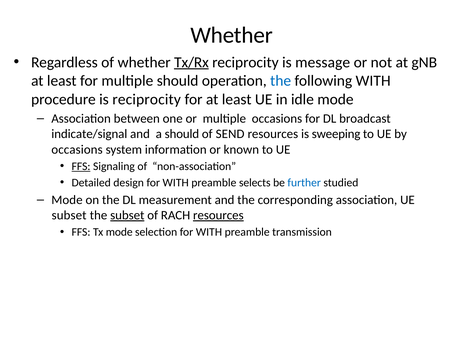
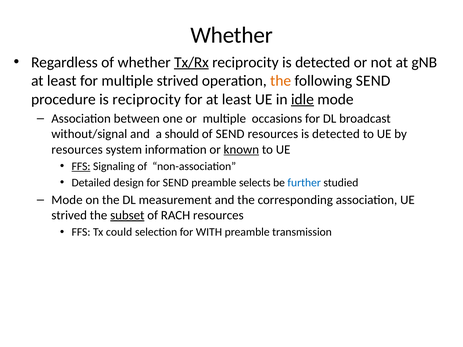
reciprocity is message: message -> detected
multiple should: should -> strived
the at (281, 81) colour: blue -> orange
following WITH: WITH -> SEND
idle underline: none -> present
indicate/signal: indicate/signal -> without/signal
resources is sweeping: sweeping -> detected
occasions at (77, 150): occasions -> resources
known underline: none -> present
design for WITH: WITH -> SEND
subset at (69, 215): subset -> strived
resources at (218, 215) underline: present -> none
Tx mode: mode -> could
